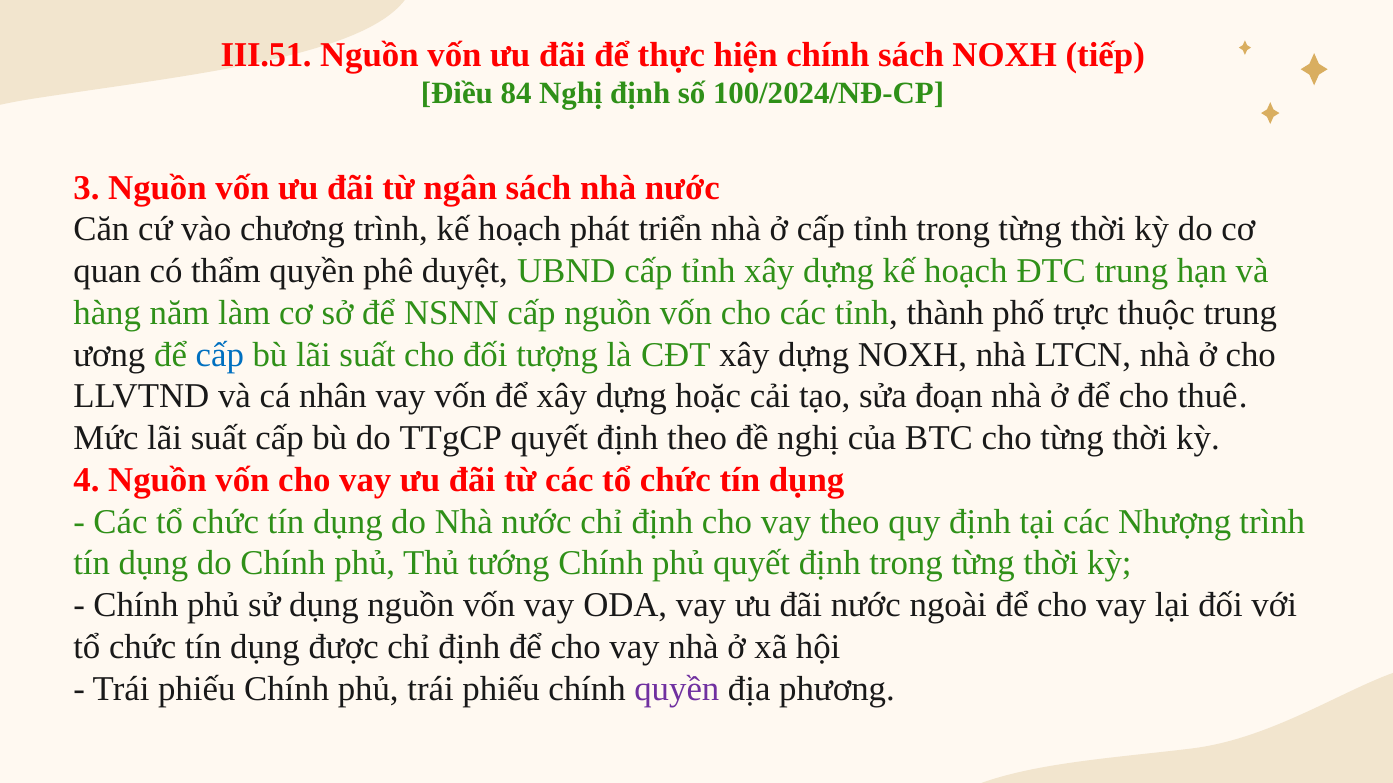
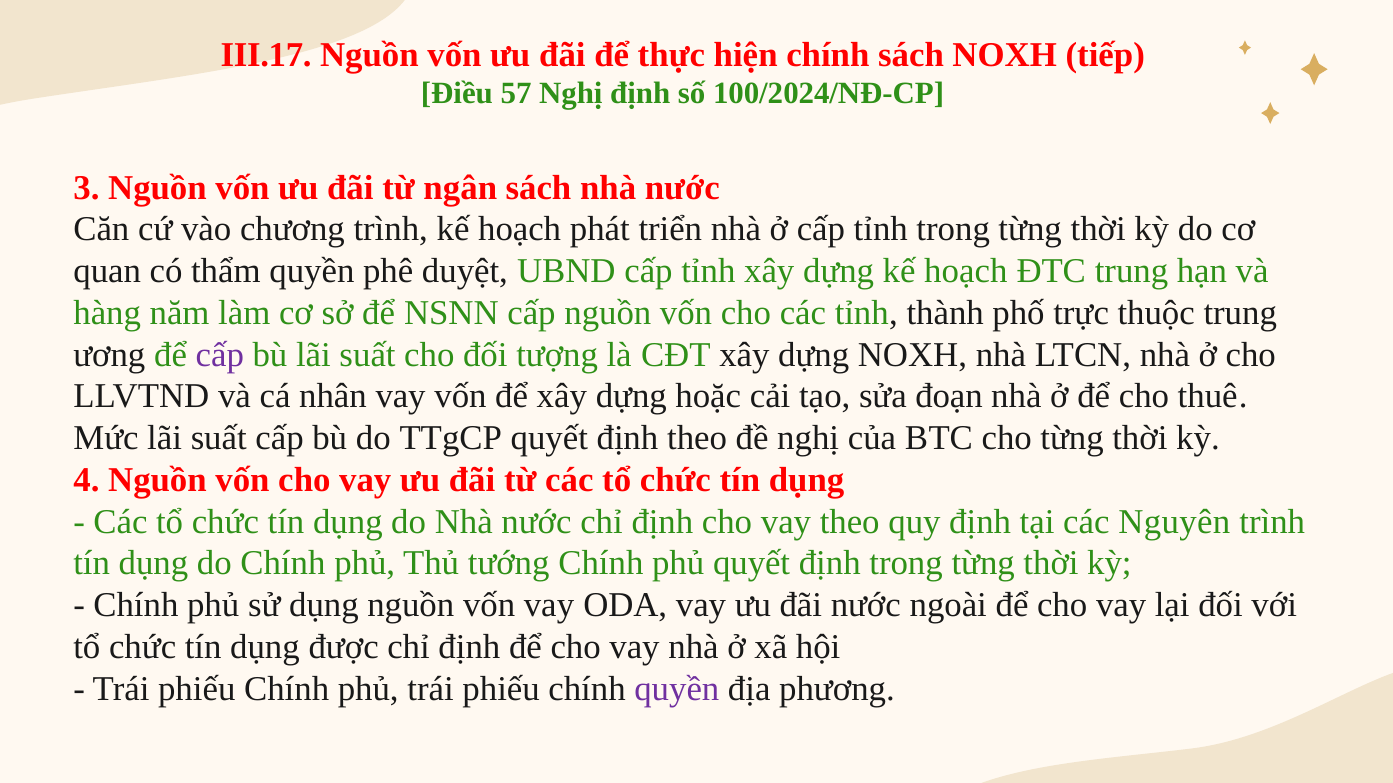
III.51: III.51 -> III.17
84: 84 -> 57
cấp at (220, 355) colour: blue -> purple
Nhượng: Nhượng -> Nguyên
